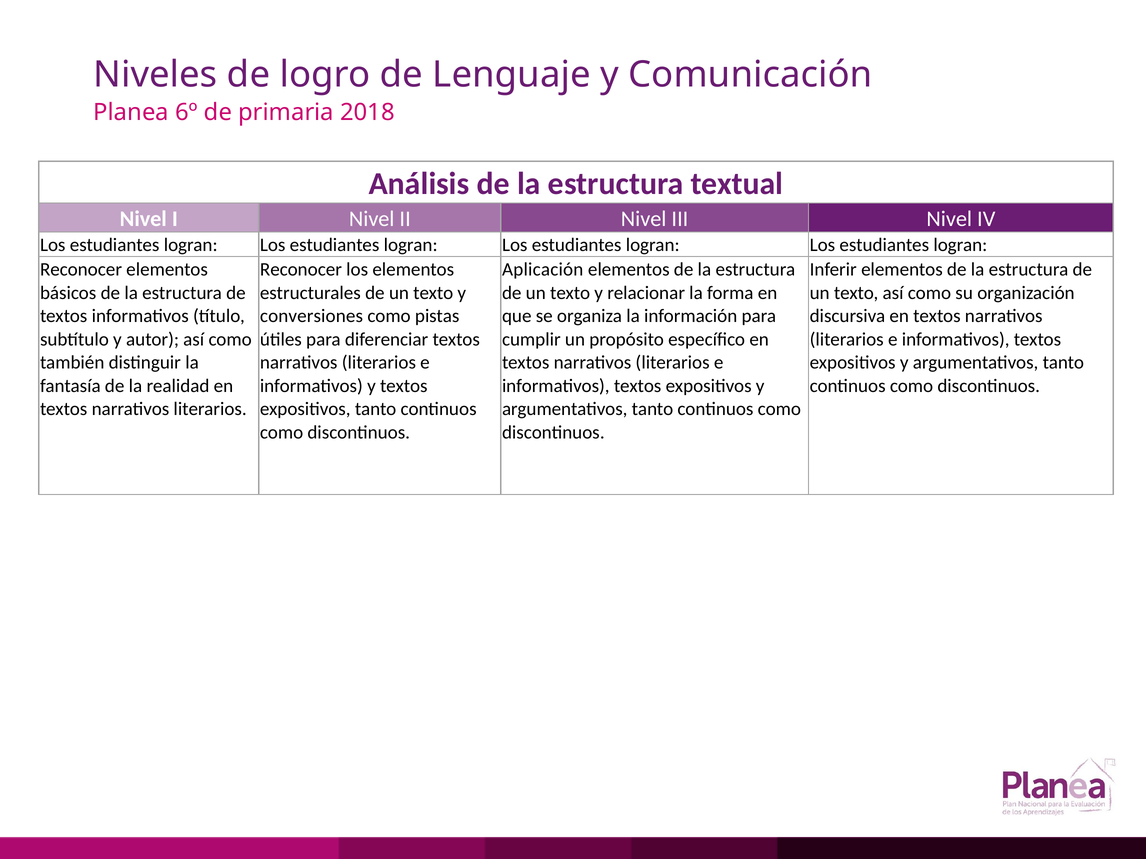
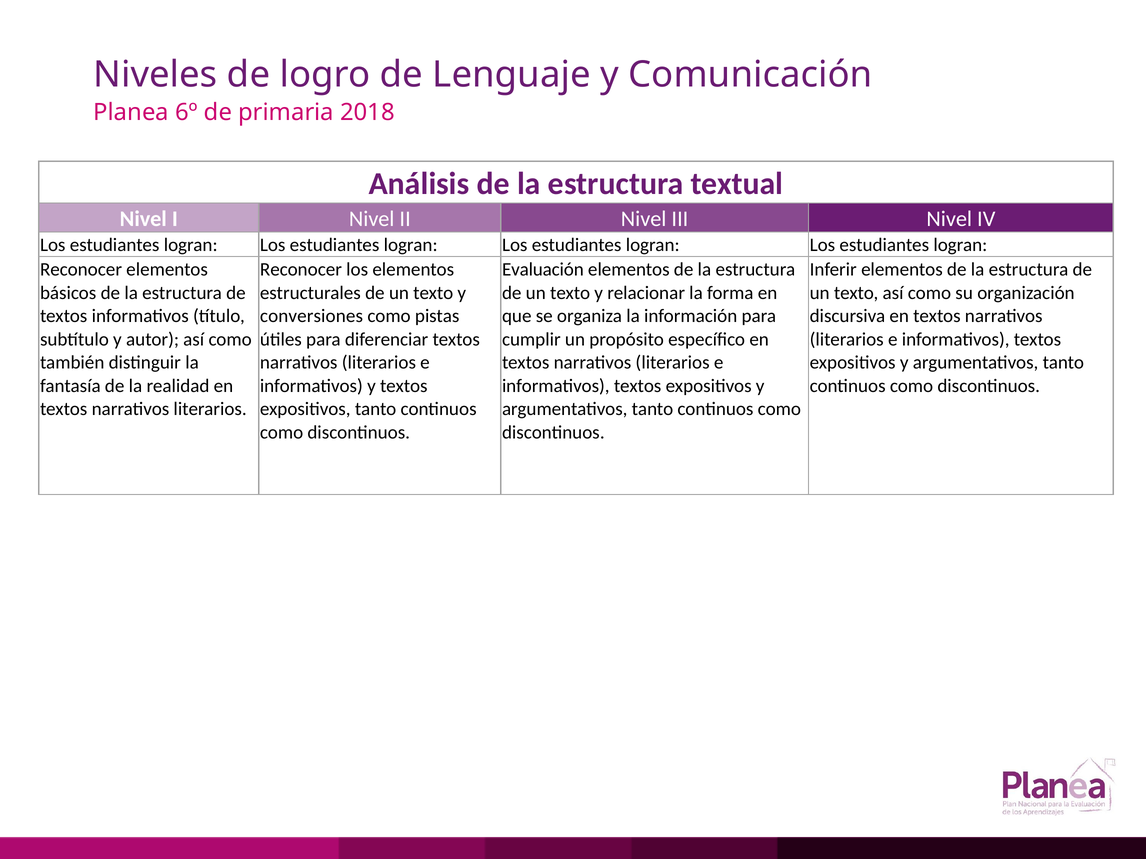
Aplicación: Aplicación -> Evaluación
